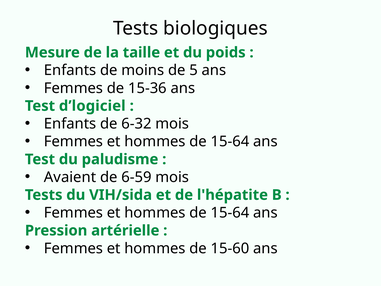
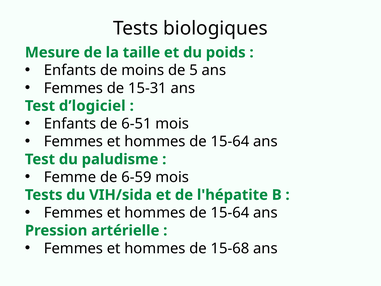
15-36: 15-36 -> 15-31
6-32: 6-32 -> 6-51
Avaient: Avaient -> Femme
15-60: 15-60 -> 15-68
